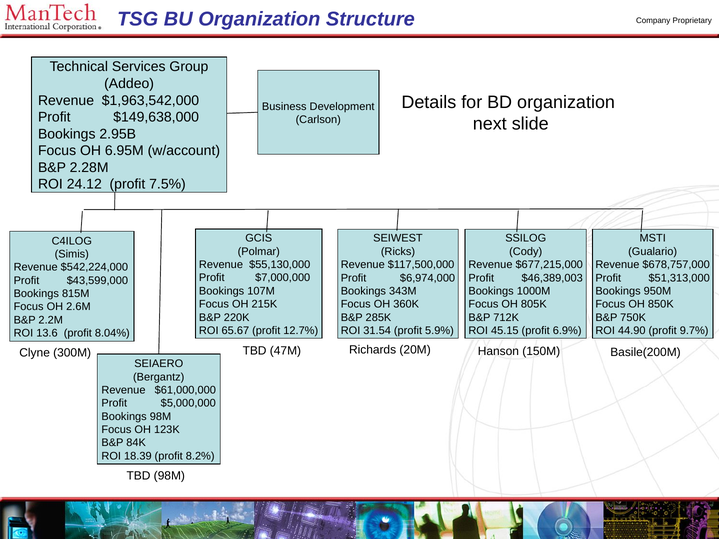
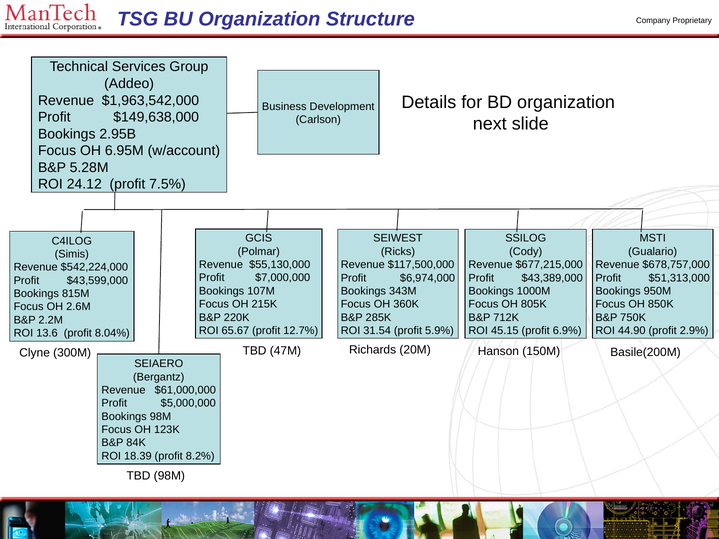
2.28M: 2.28M -> 5.28M
$46,389,003: $46,389,003 -> $43,389,000
9.7%: 9.7% -> 2.9%
